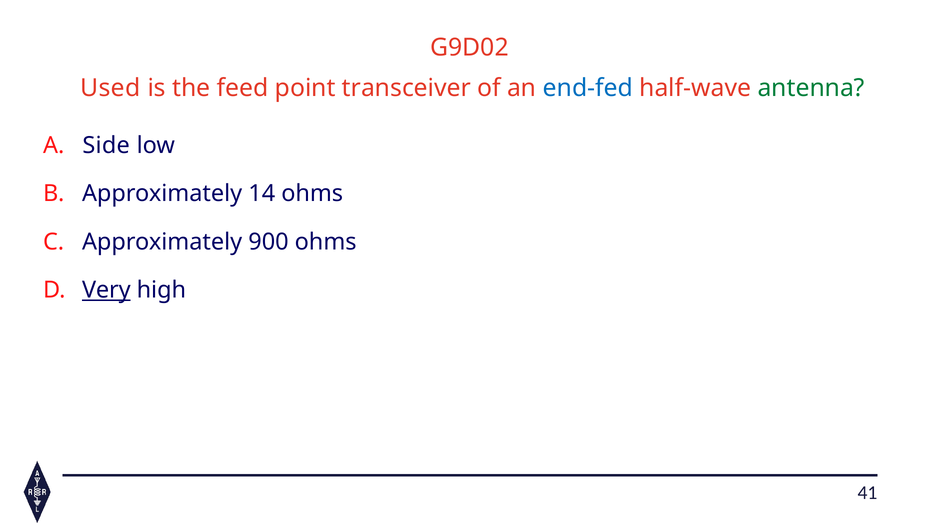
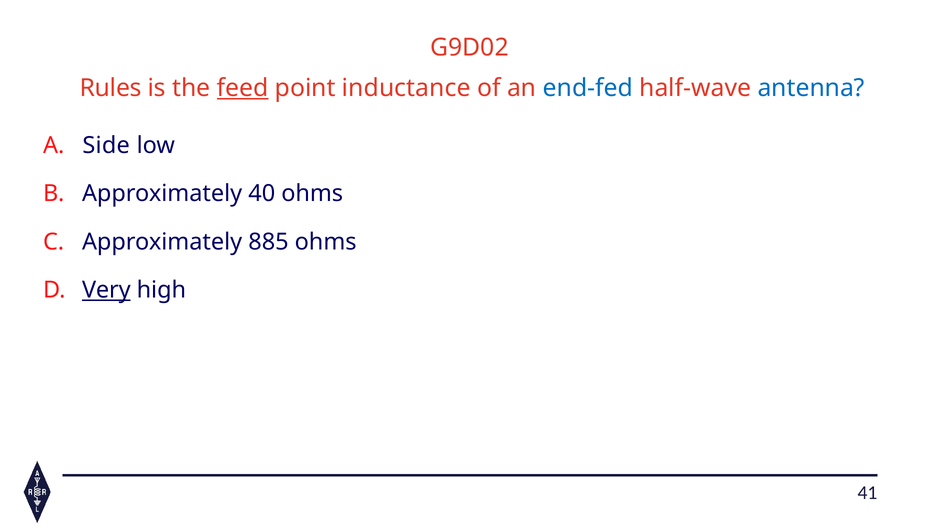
Used: Used -> Rules
feed underline: none -> present
transceiver: transceiver -> inductance
antenna colour: green -> blue
14: 14 -> 40
900: 900 -> 885
